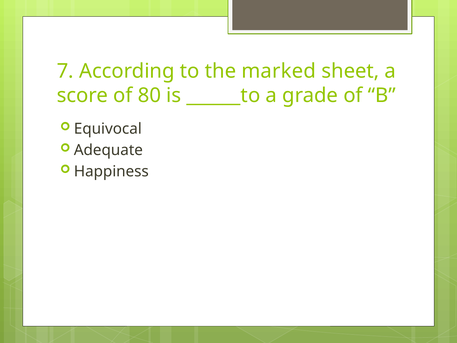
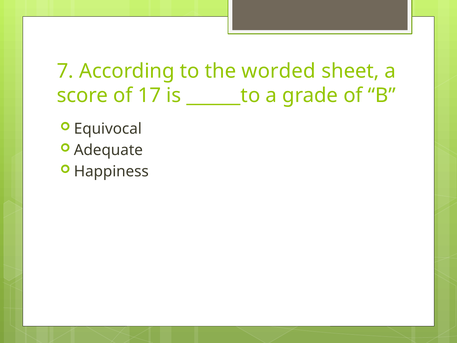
marked: marked -> worded
80: 80 -> 17
